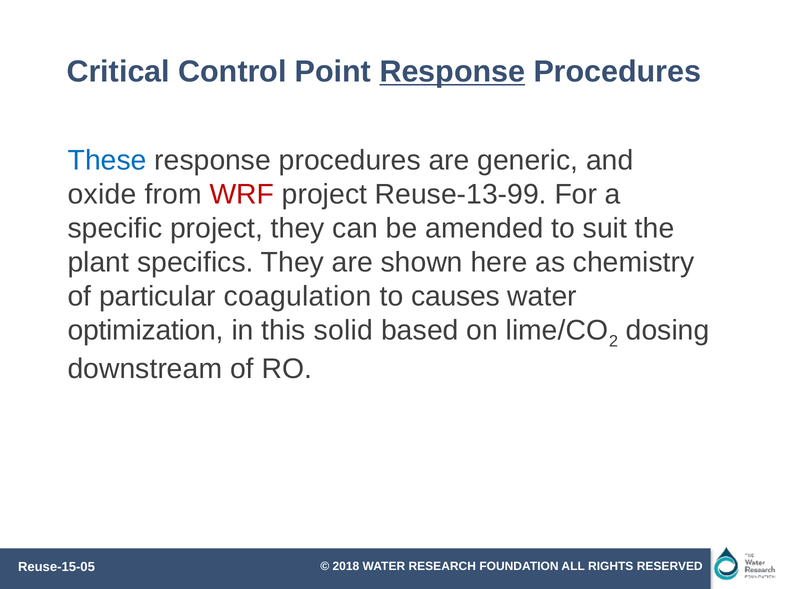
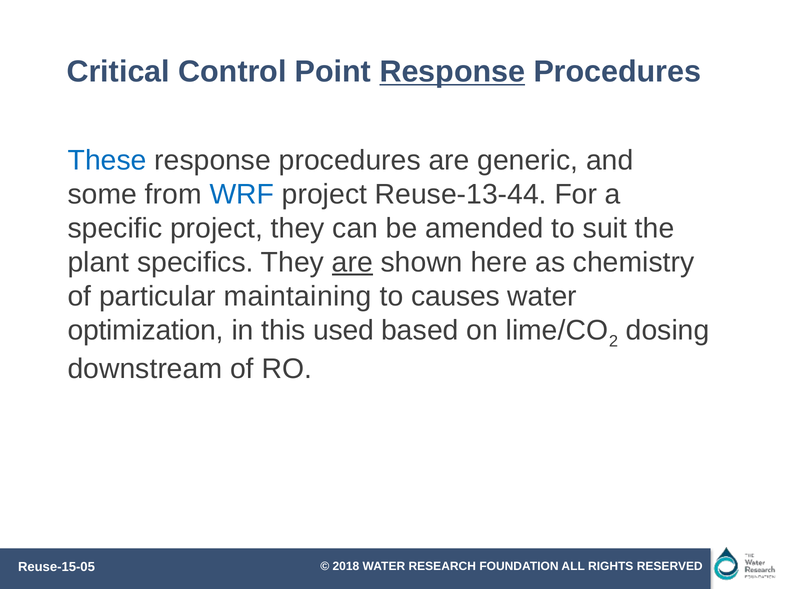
oxide: oxide -> some
WRF colour: red -> blue
Reuse-13-99: Reuse-13-99 -> Reuse-13-44
are at (352, 262) underline: none -> present
coagulation: coagulation -> maintaining
solid: solid -> used
